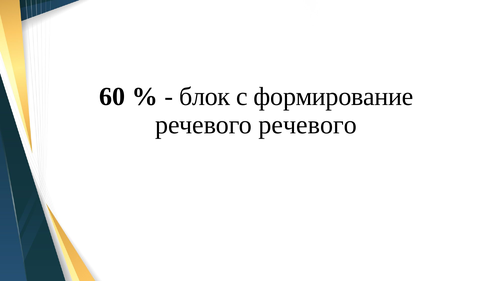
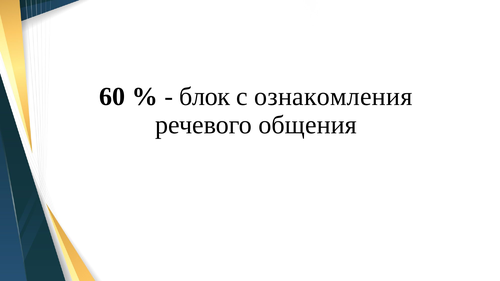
формирование: формирование -> ознакомления
речевого речевого: речевого -> общения
